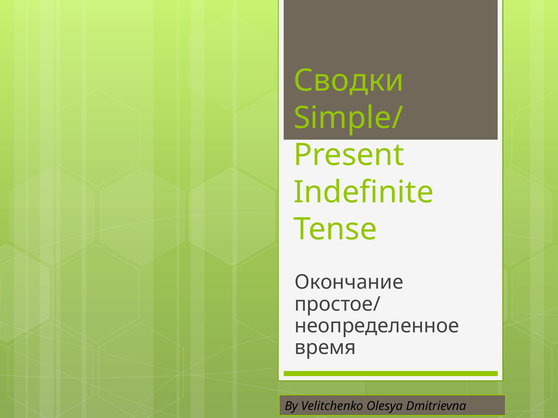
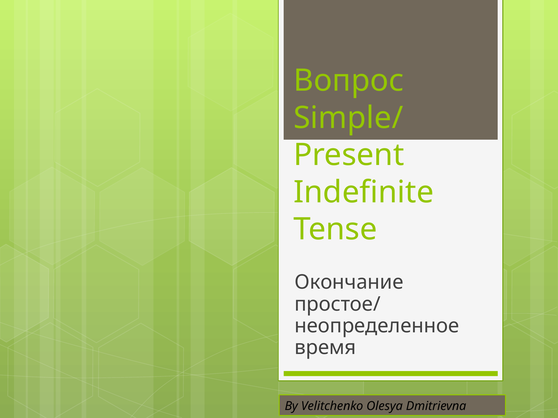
Сводки: Сводки -> Вопрос
